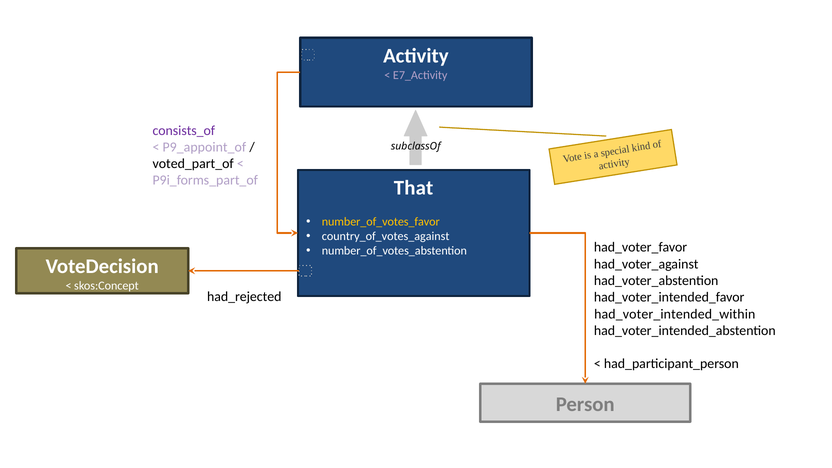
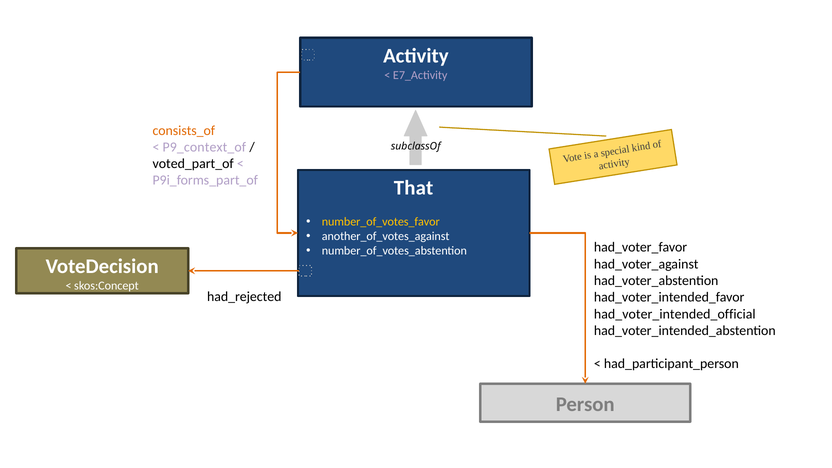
consists_of colour: purple -> orange
P9_appoint_of: P9_appoint_of -> P9_context_of
country_of_votes_against: country_of_votes_against -> another_of_votes_against
had_voter_intended_within: had_voter_intended_within -> had_voter_intended_official
